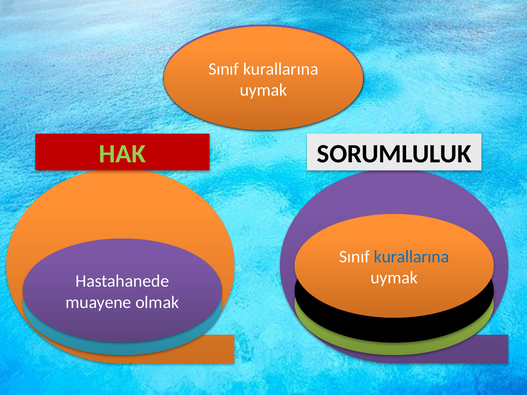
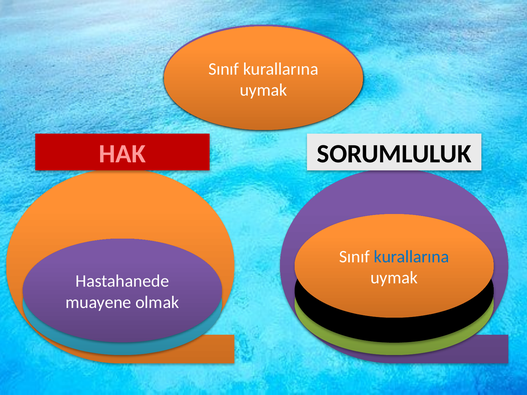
HAK colour: light green -> pink
